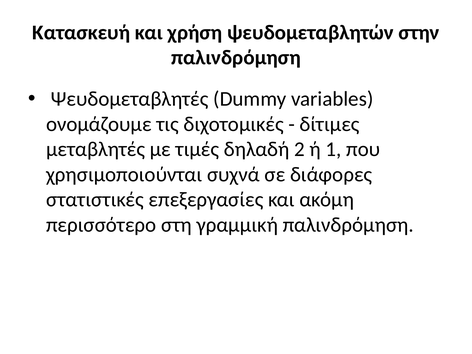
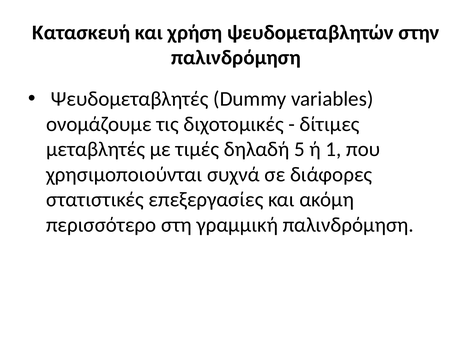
2: 2 -> 5
